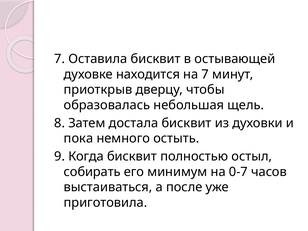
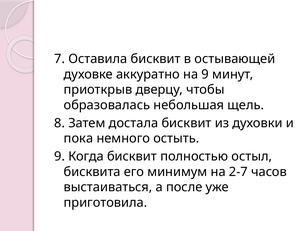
находится: находится -> аккуратно
на 7: 7 -> 9
собирать: собирать -> бисквита
0-7: 0-7 -> 2-7
